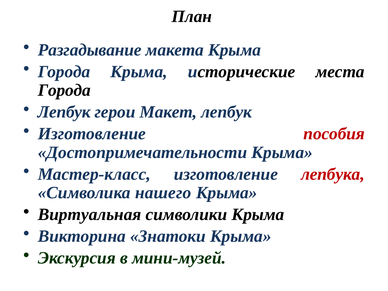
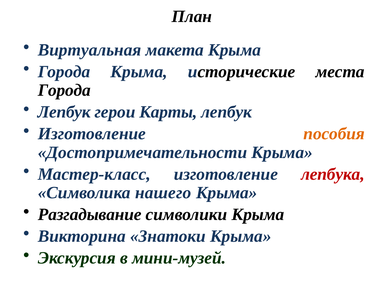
Разгадывание: Разгадывание -> Виртуальная
Макет: Макет -> Карты
пособия colour: red -> orange
Виртуальная: Виртуальная -> Разгадывание
